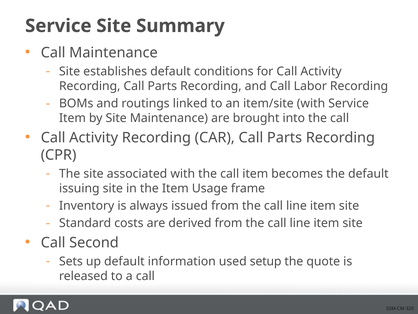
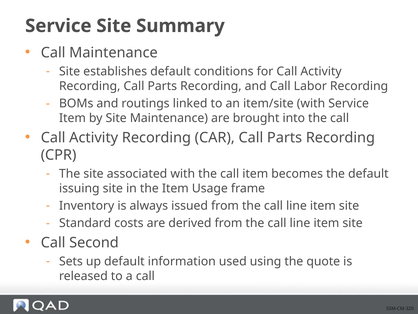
setup: setup -> using
